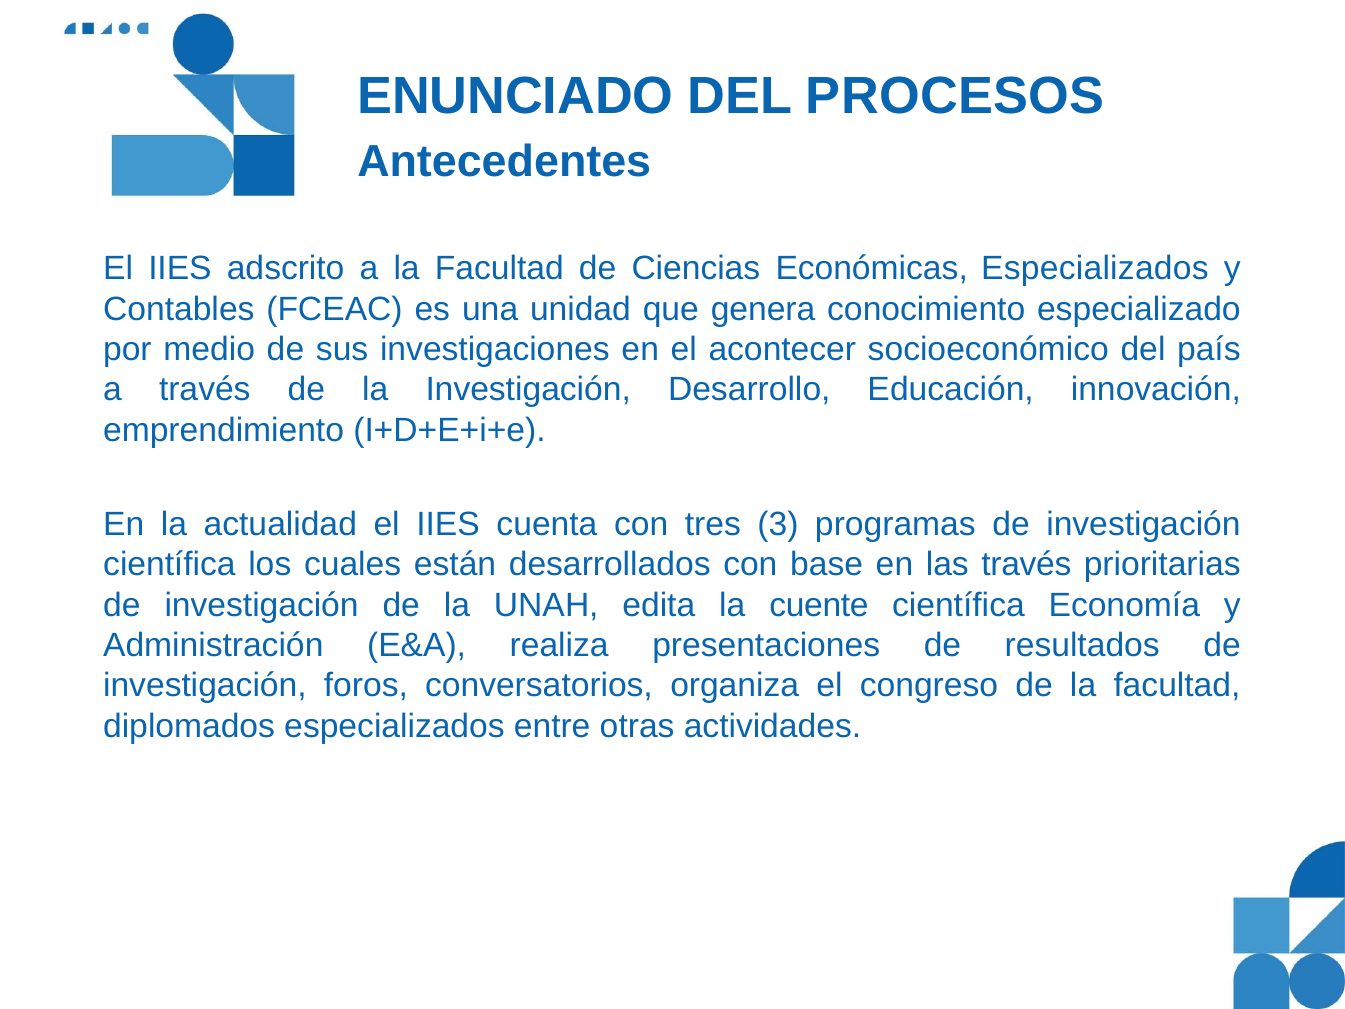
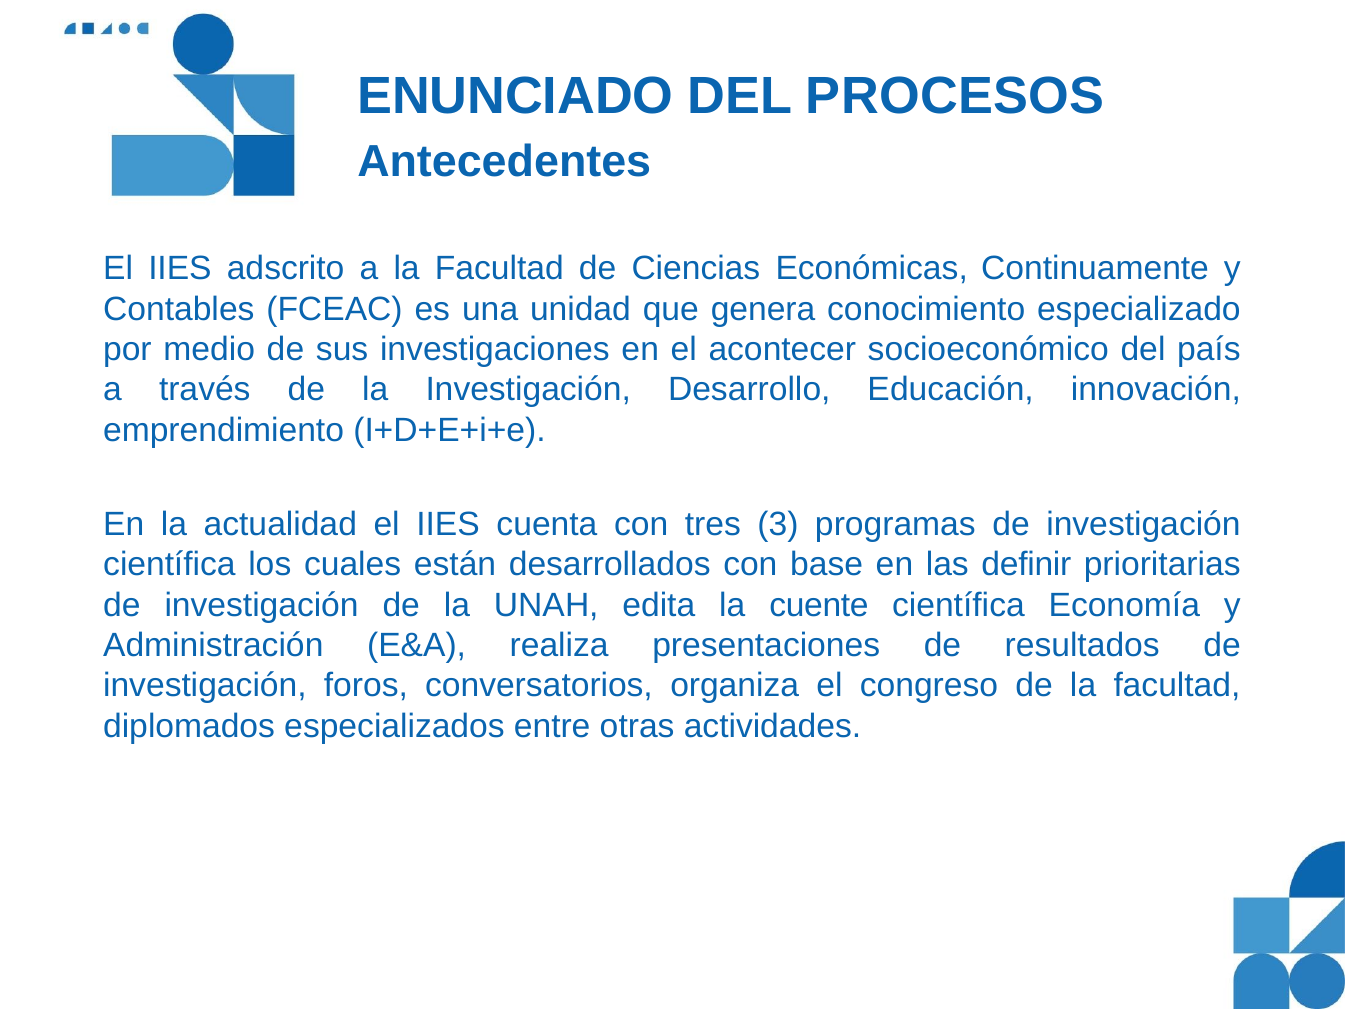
Económicas Especializados: Especializados -> Continuamente
las través: través -> definir
